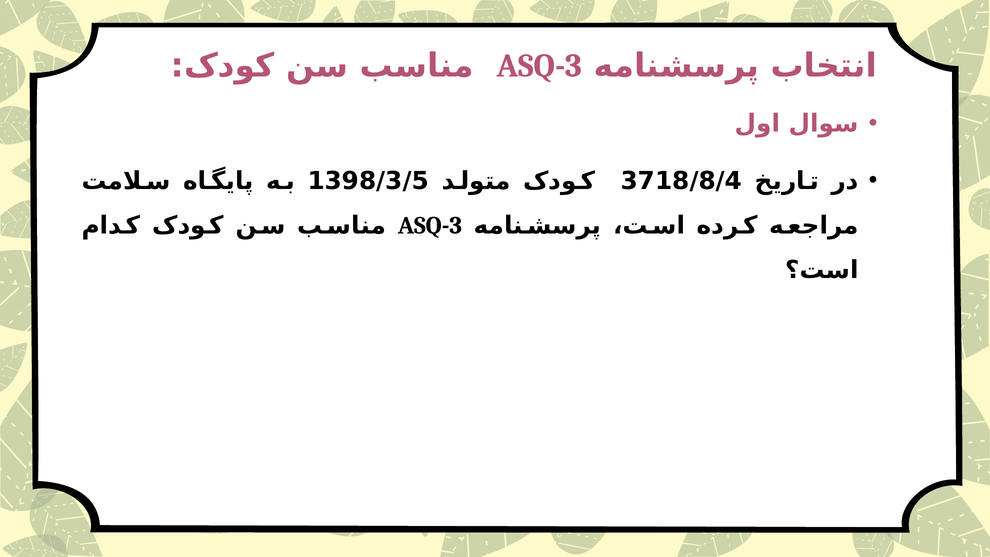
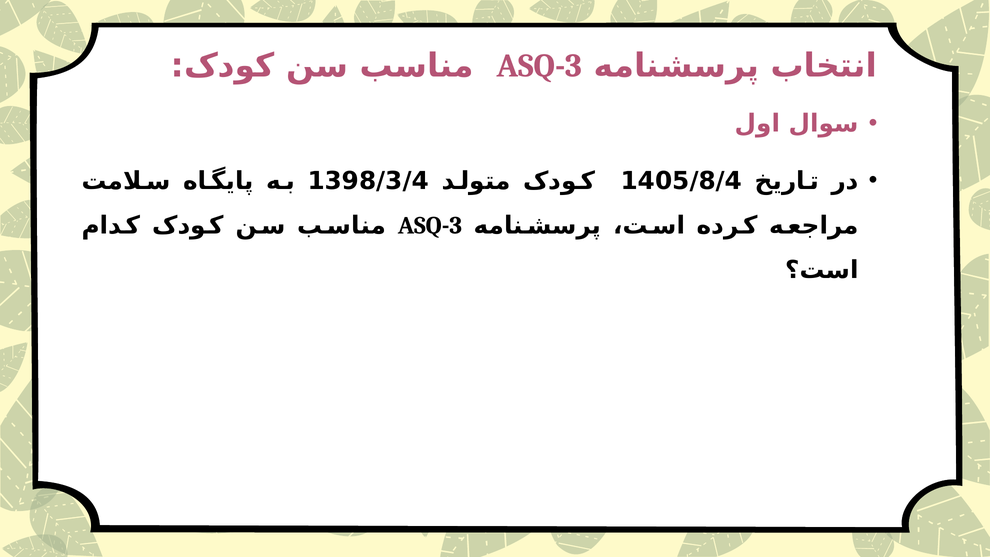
1398/3/5: 1398/3/5 -> 1398/3/4
3718/8/4: 3718/8/4 -> 1405/8/4
